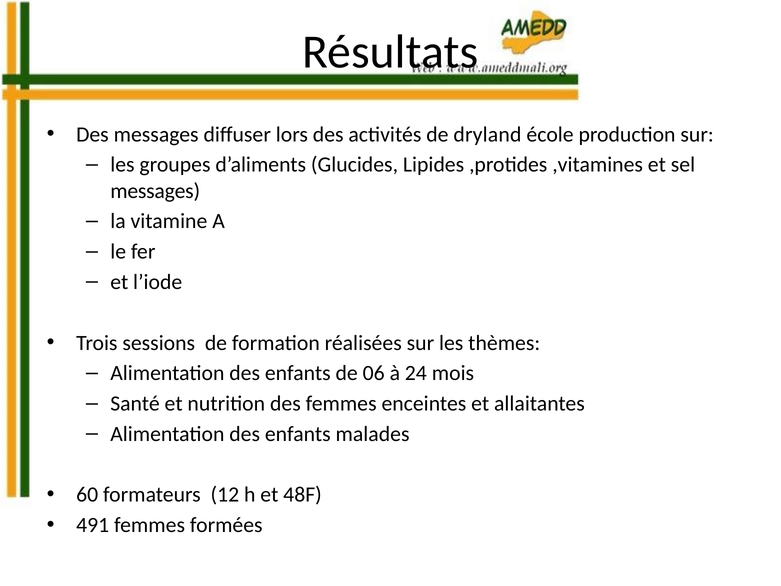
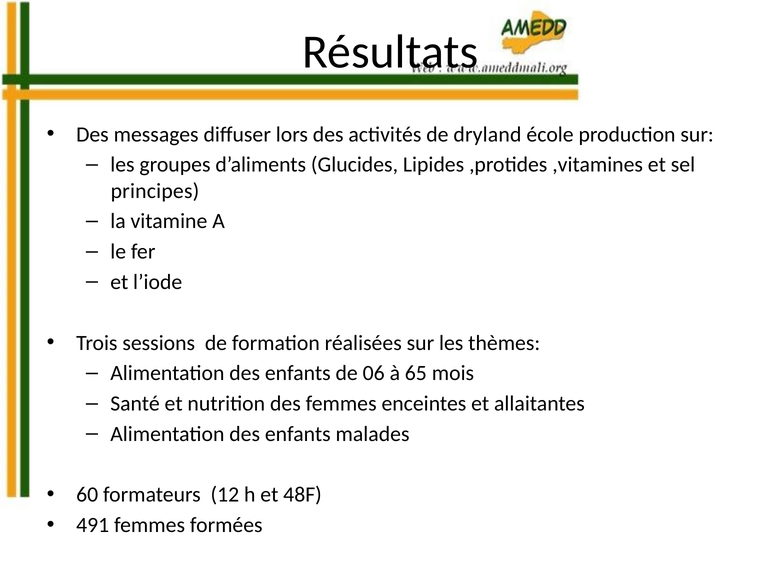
messages at (155, 191): messages -> principes
24: 24 -> 65
